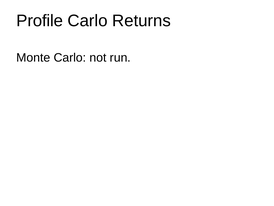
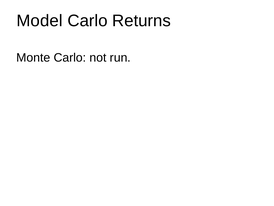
Profile: Profile -> Model
